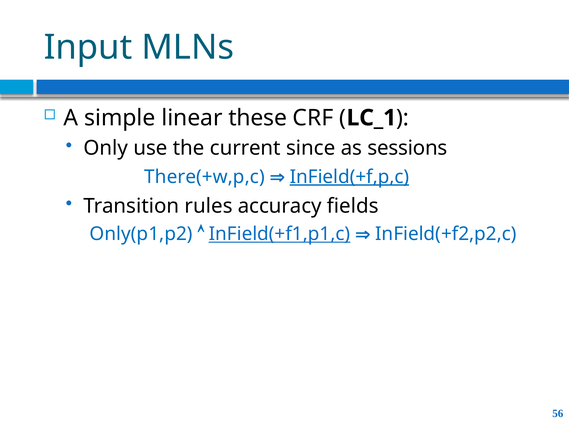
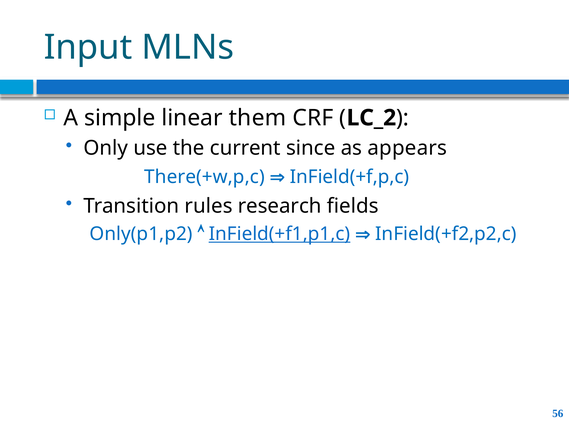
these: these -> them
LC_1: LC_1 -> LC_2
sessions: sessions -> appears
InField(+f,p,c underline: present -> none
accuracy: accuracy -> research
